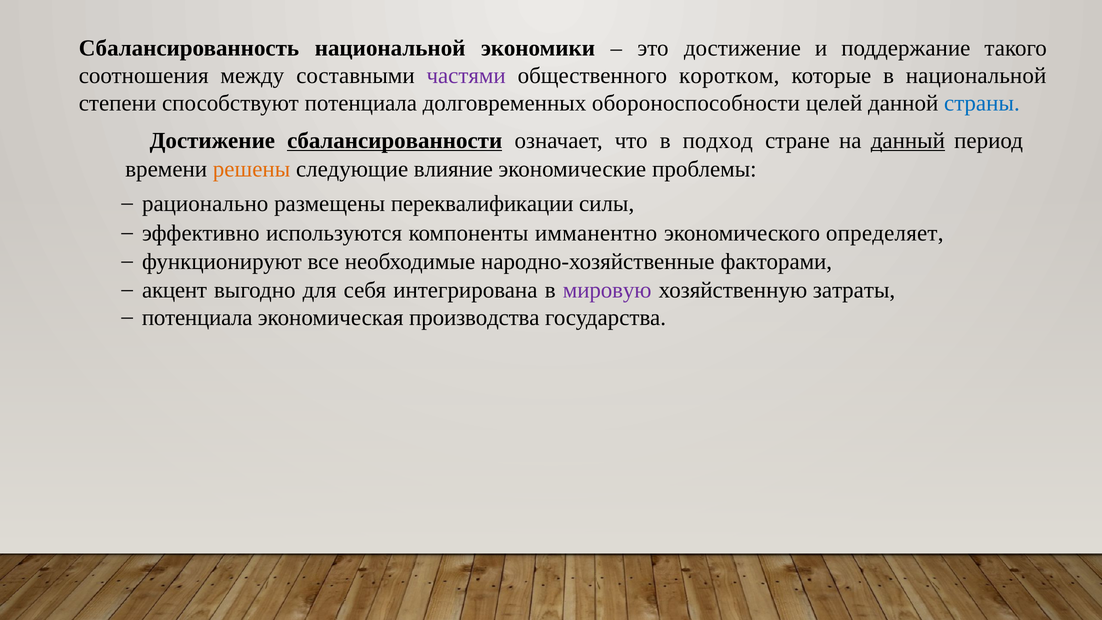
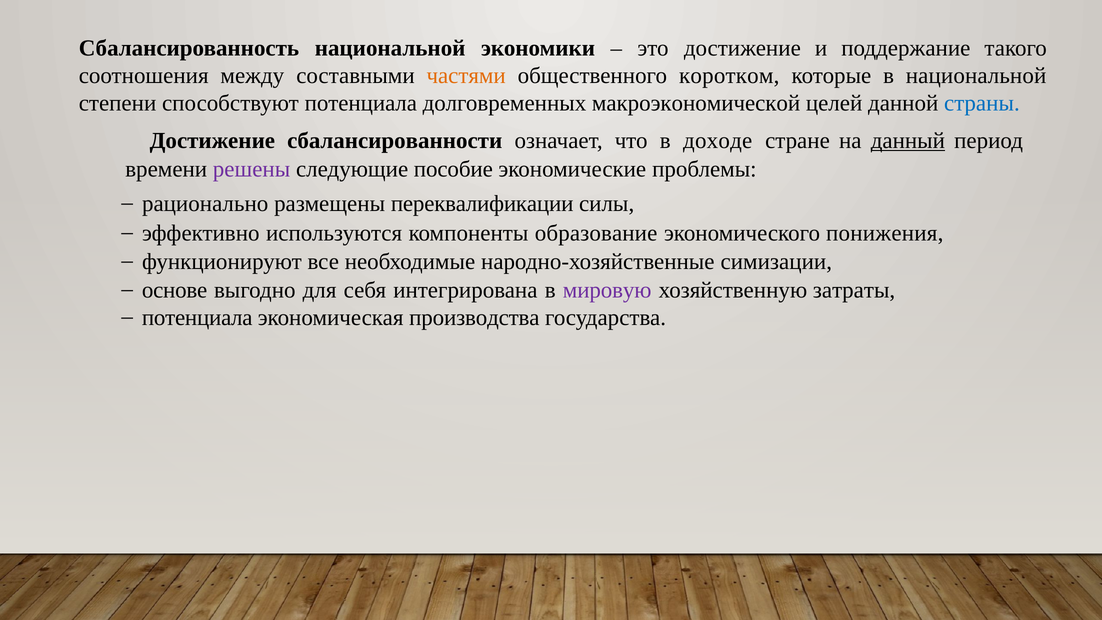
частями colour: purple -> orange
обороноспособности: обороноспособности -> макроэкономической
сбалансированности underline: present -> none
подход: подход -> доходе
решены colour: orange -> purple
влияние: влияние -> пособие
имманентно: имманентно -> образование
определяет: определяет -> понижения
факторами: факторами -> симизации
акцент: акцент -> основе
